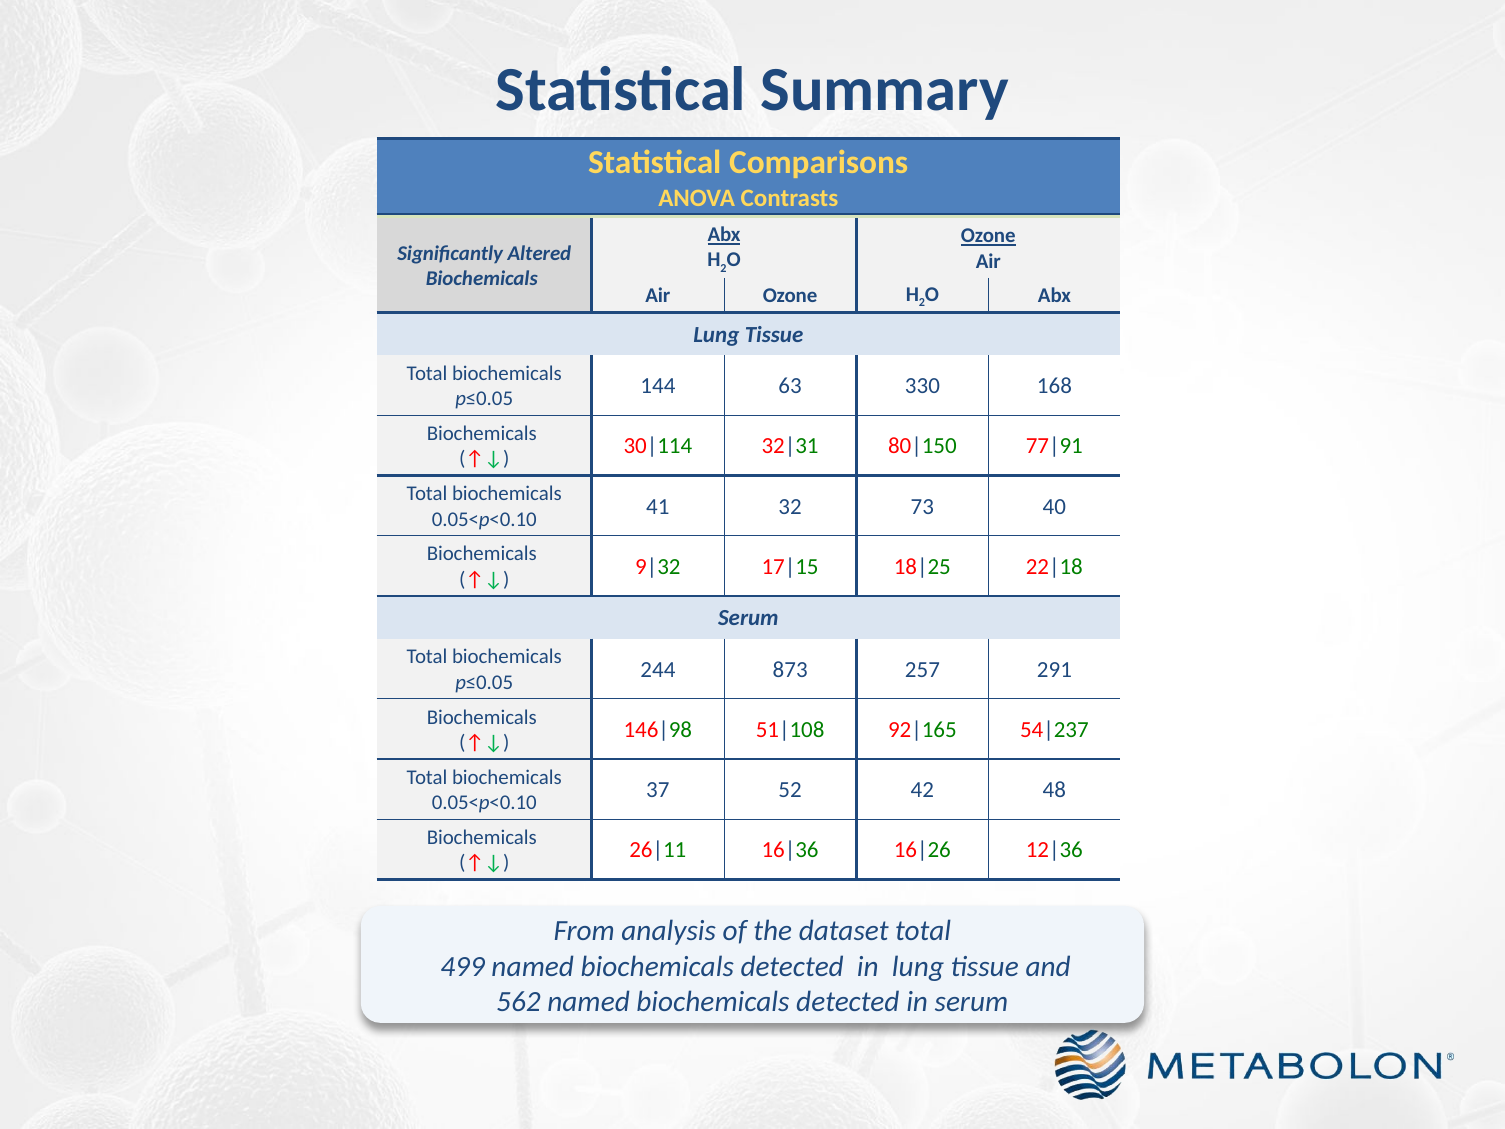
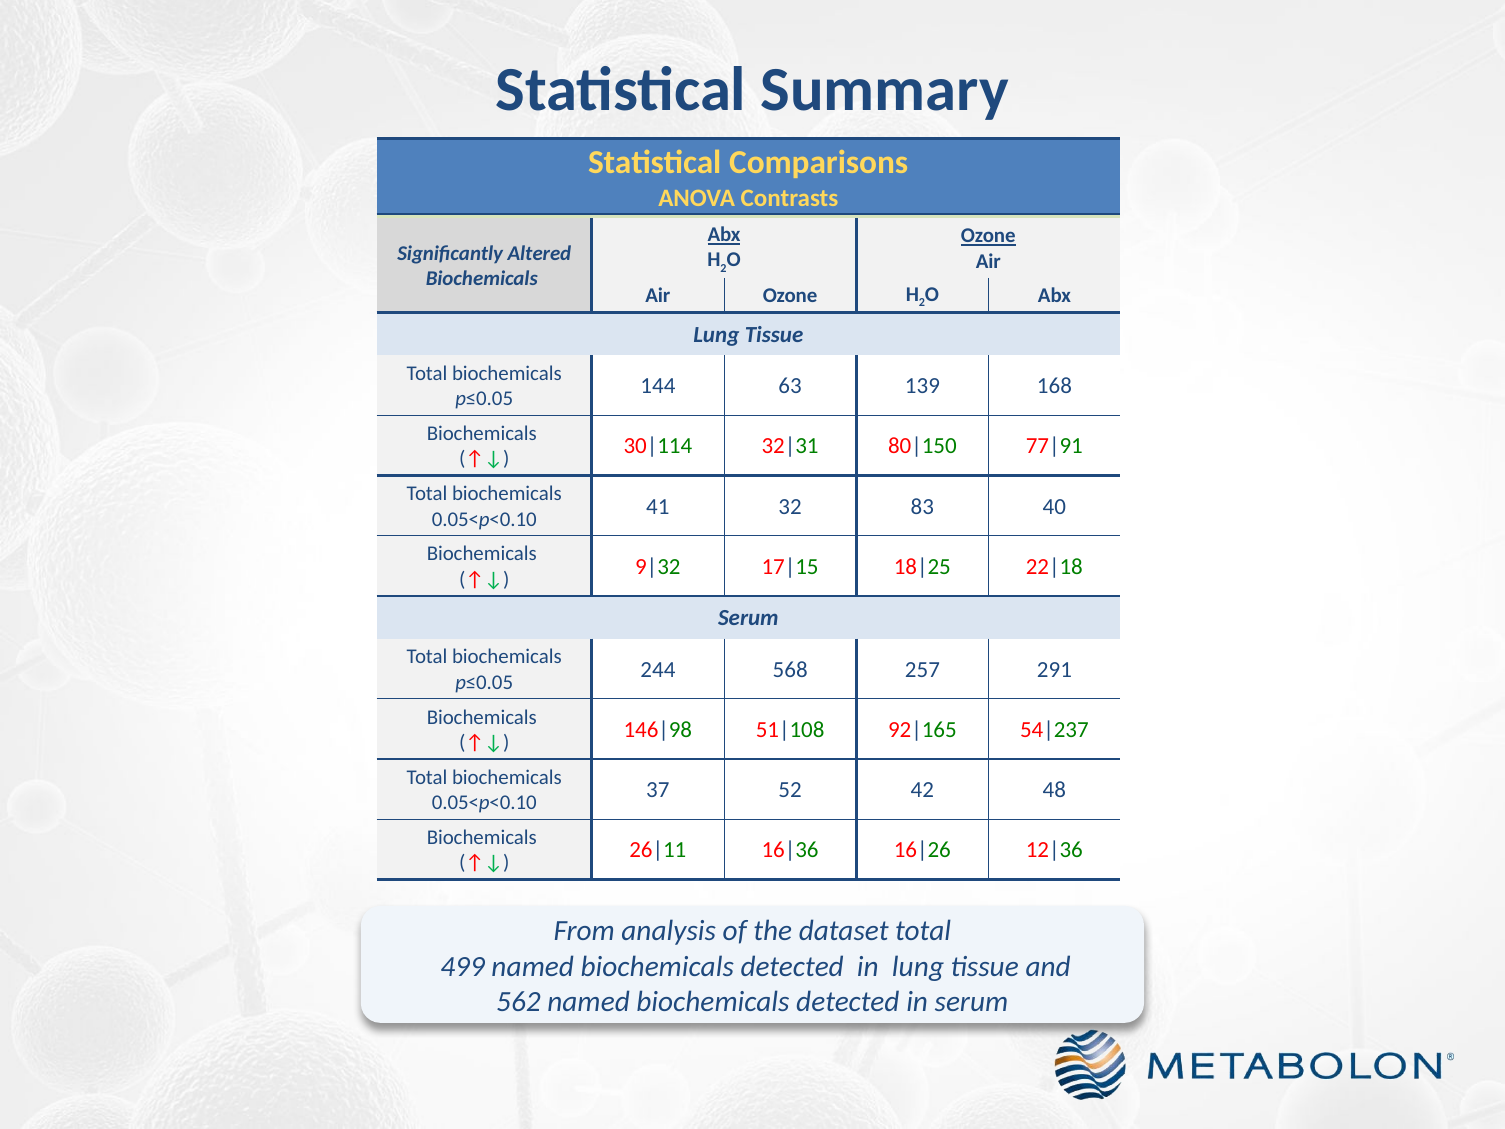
330: 330 -> 139
73: 73 -> 83
873: 873 -> 568
